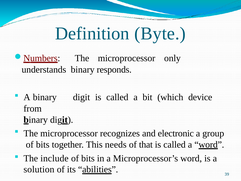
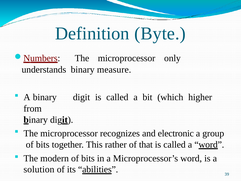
responds: responds -> measure
device: device -> higher
needs: needs -> rather
include: include -> modern
